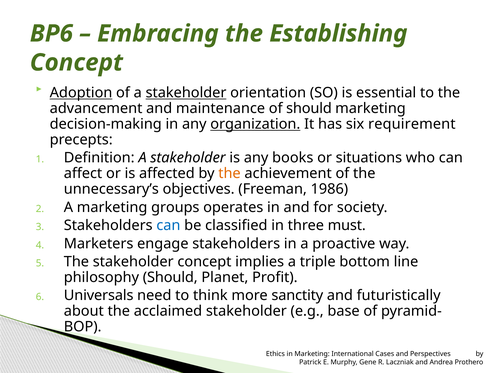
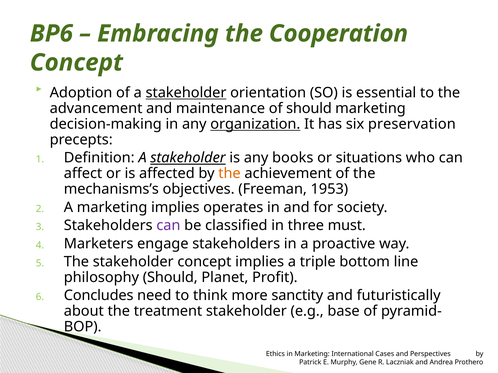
Establishing: Establishing -> Cooperation
Adoption underline: present -> none
requirement: requirement -> preservation
stakeholder at (188, 158) underline: none -> present
unnecessary’s: unnecessary’s -> mechanisms’s
1986: 1986 -> 1953
marketing groups: groups -> implies
can at (168, 226) colour: blue -> purple
Universals: Universals -> Concludes
acclaimed: acclaimed -> treatment
